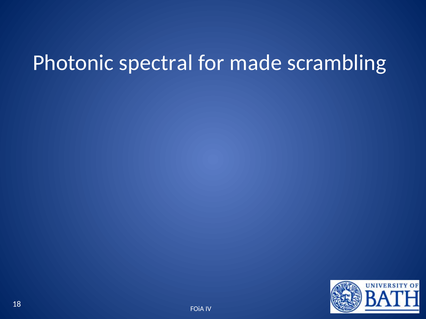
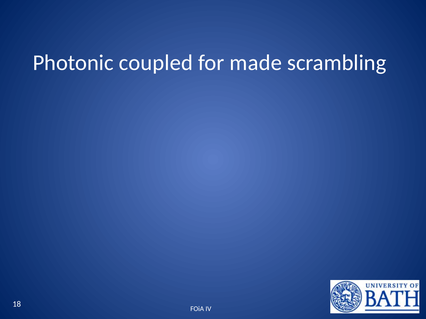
spectral: spectral -> coupled
